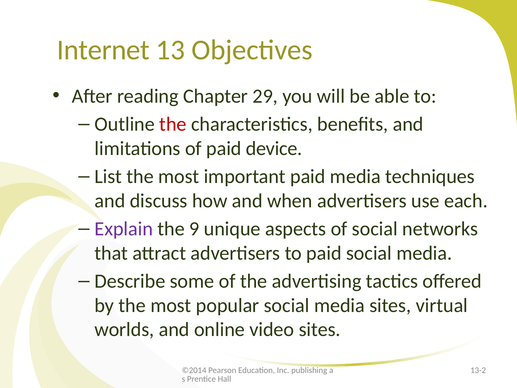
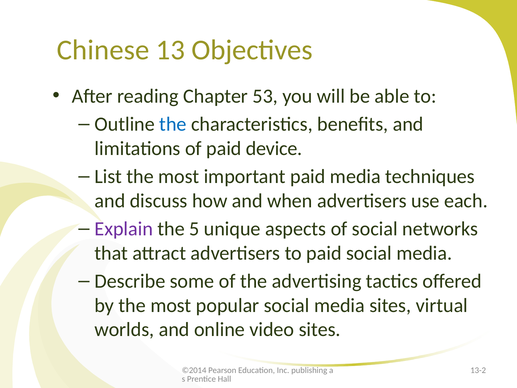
Internet: Internet -> Chinese
29: 29 -> 53
the at (173, 124) colour: red -> blue
9: 9 -> 5
